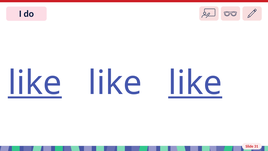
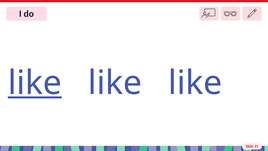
like at (195, 83) underline: present -> none
